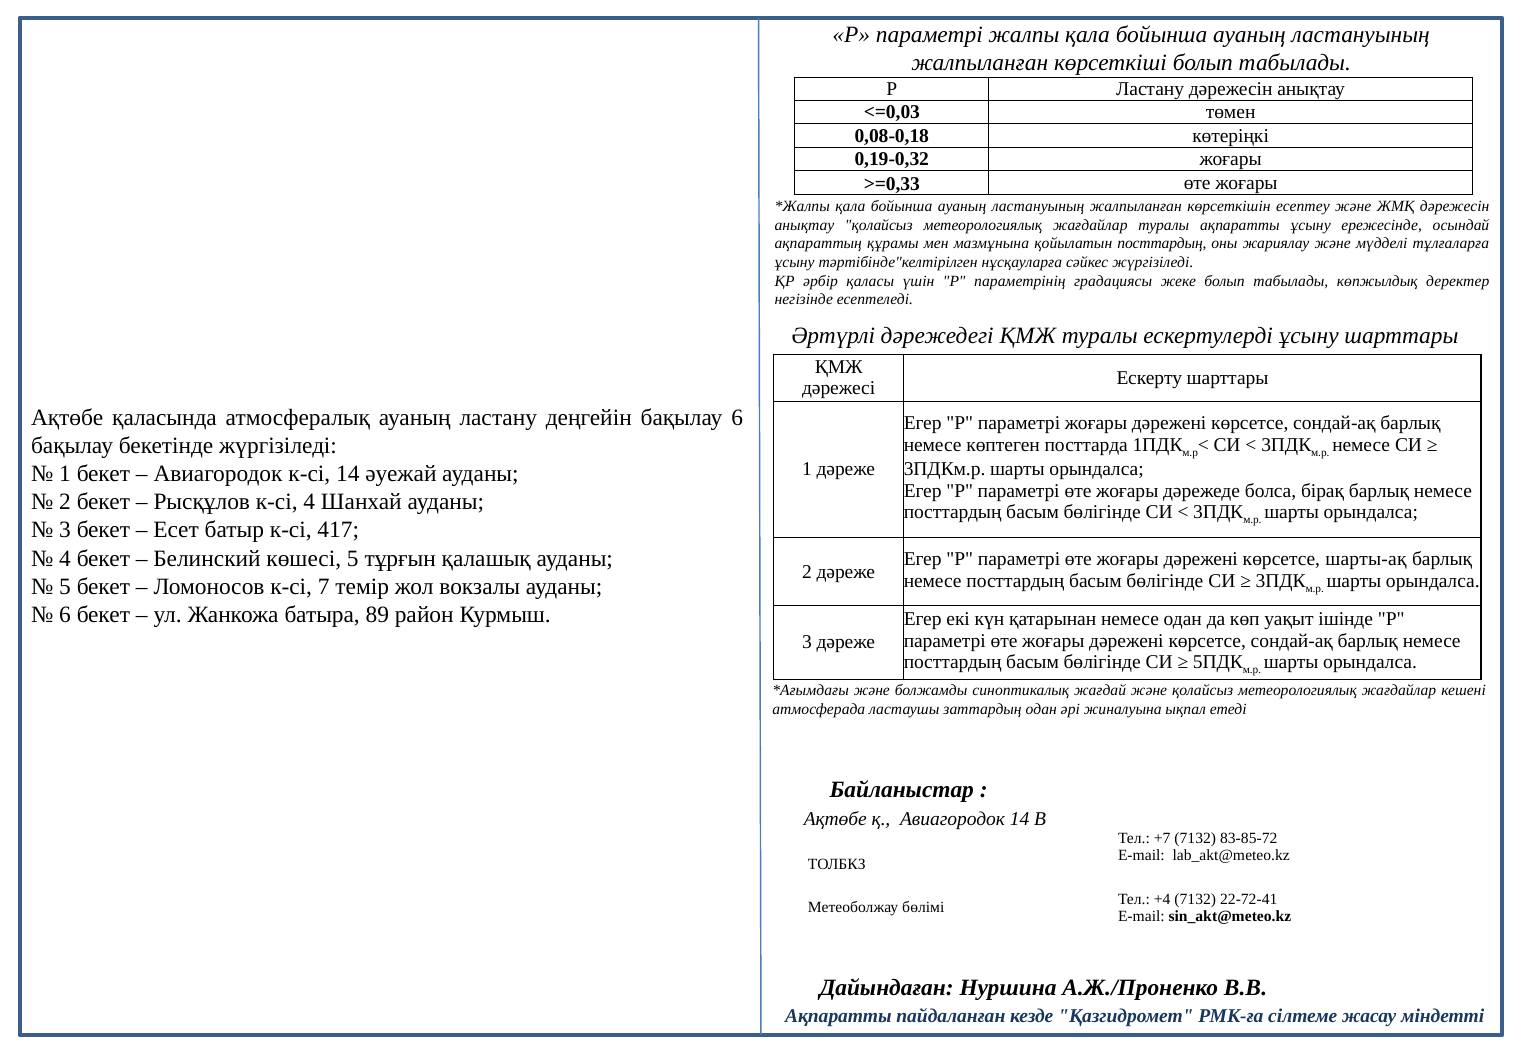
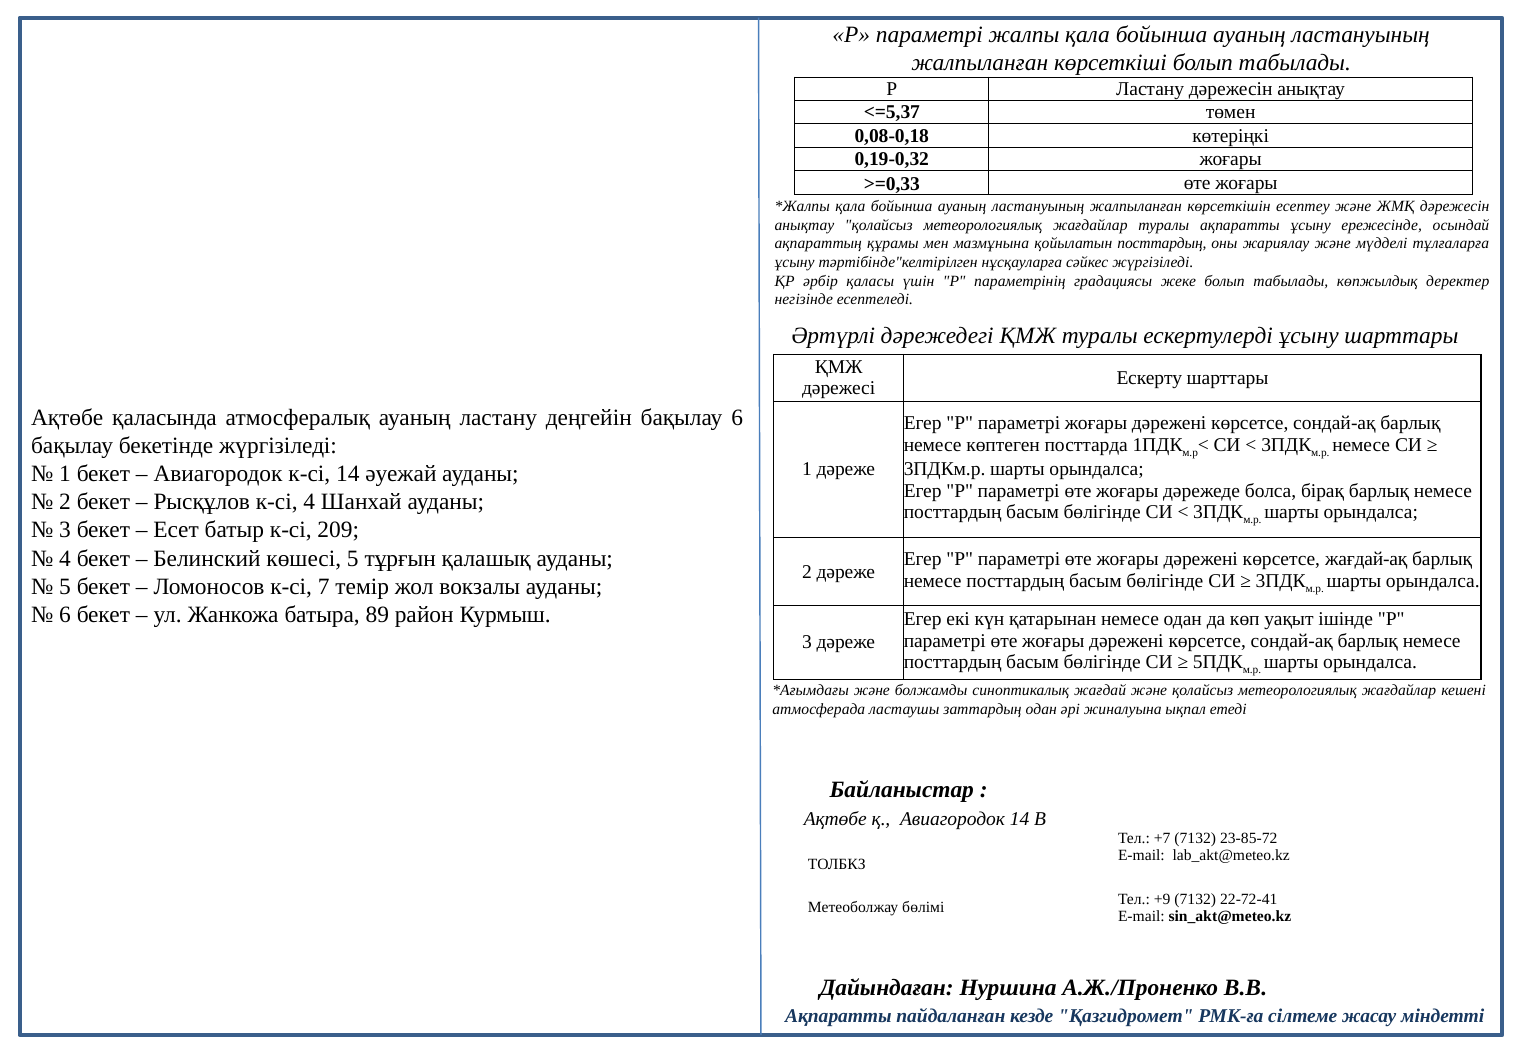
<=0,03: <=0,03 -> <=5,37
417: 417 -> 209
шарты-ақ: шарты-ақ -> жағдай-ақ
83-85-72: 83-85-72 -> 23-85-72
+4: +4 -> +9
